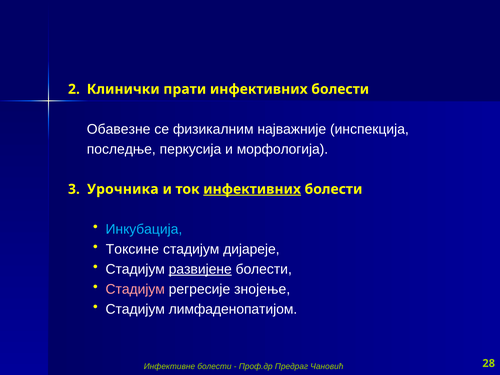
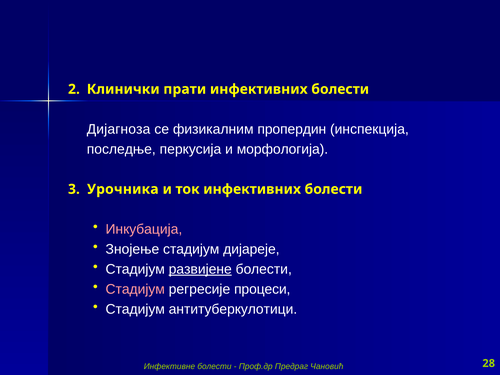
Обавезне: Обавезне -> Дијагноза
најважније: најважније -> пропердин
инфективних at (252, 189) underline: present -> none
Инкубација colour: light blue -> pink
Токсине: Токсине -> Знојење
знојење: знојење -> процеси
лимфаденопатијом: лимфаденопатијом -> антитуберкулотици
